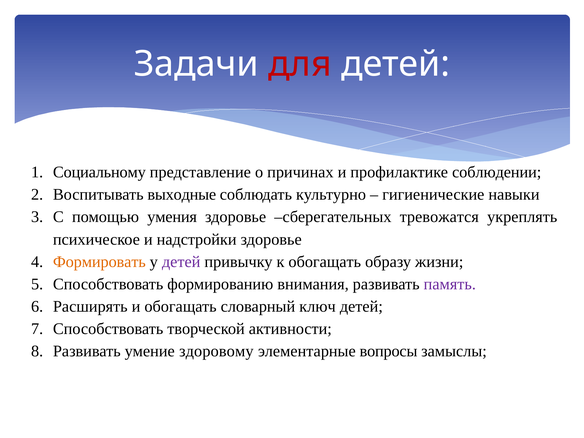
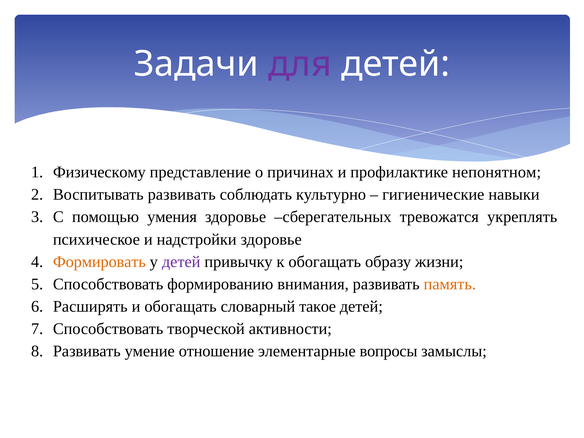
для colour: red -> purple
Социальному: Социальному -> Физическому
соблюдении: соблюдении -> непонятном
Воспитывать выходные: выходные -> развивать
память colour: purple -> orange
ключ: ключ -> такое
здоровому: здоровому -> отношение
